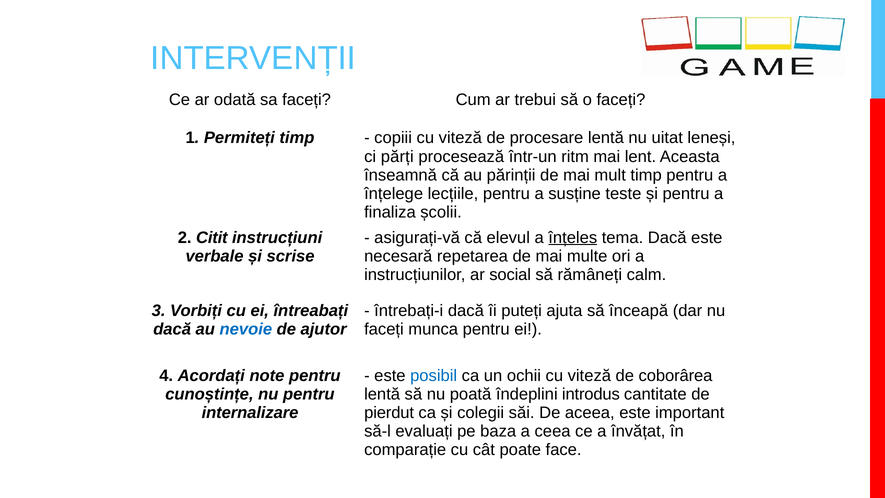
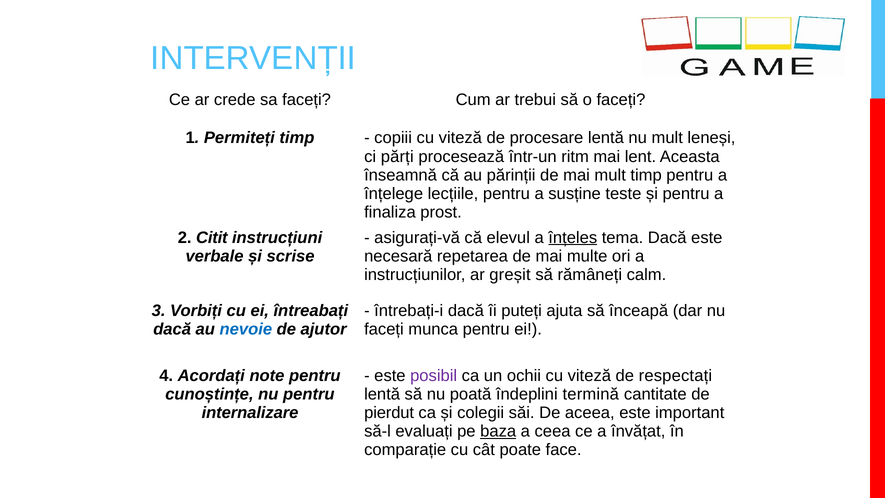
odată: odată -> crede
nu uitat: uitat -> mult
școlii: școlii -> prost
social: social -> greșit
posibil colour: blue -> purple
coborârea: coborârea -> respectați
introdus: introdus -> termină
baza underline: none -> present
